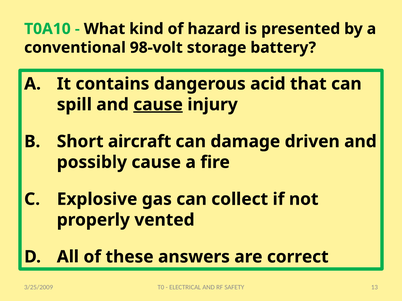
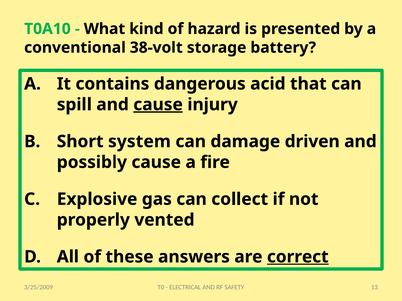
98-volt: 98-volt -> 38-volt
aircraft: aircraft -> system
correct underline: none -> present
